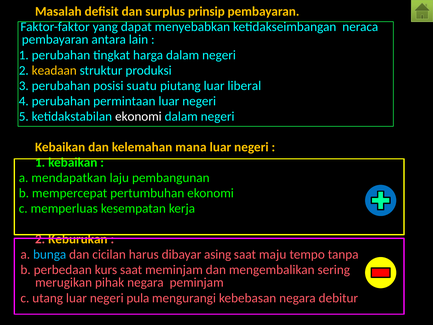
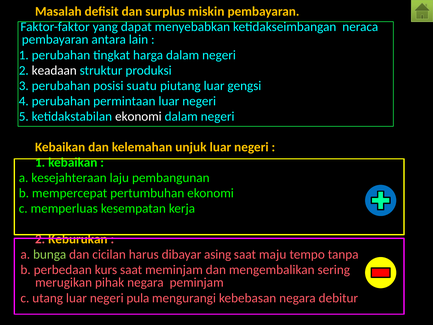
prinsip: prinsip -> miskin
keadaan colour: yellow -> white
liberal: liberal -> gengsi
mana: mana -> unjuk
mendapatkan: mendapatkan -> kesejahteraan
bunga colour: light blue -> light green
